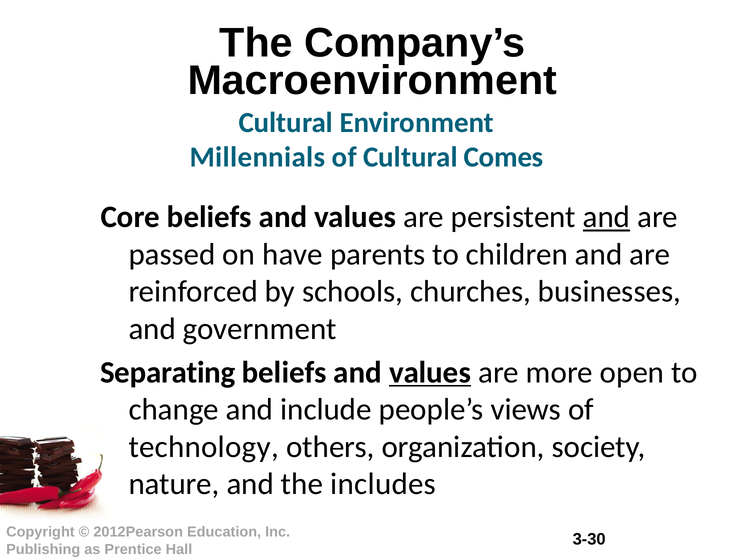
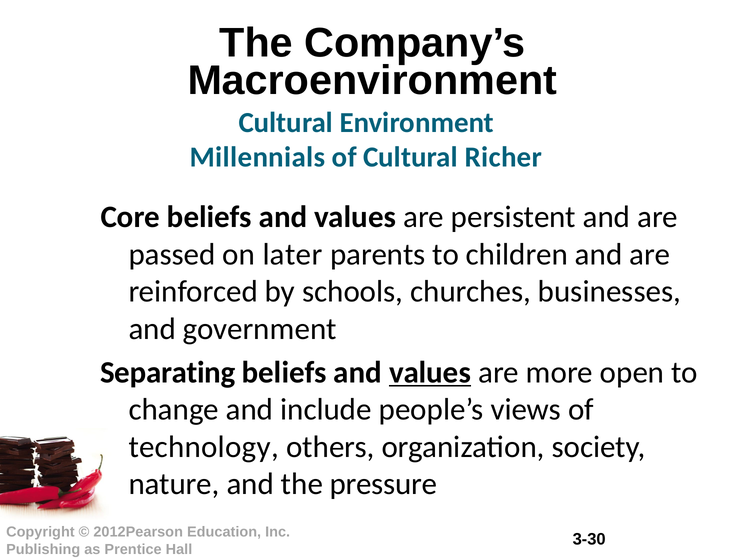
Comes: Comes -> Richer
and at (606, 217) underline: present -> none
have: have -> later
includes: includes -> pressure
